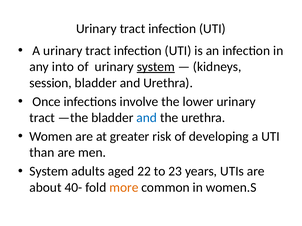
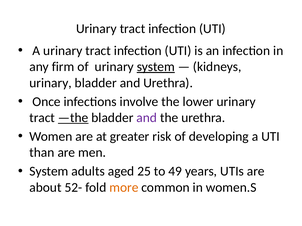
into: into -> firm
session at (51, 83): session -> urinary
—the underline: none -> present
and at (147, 118) colour: blue -> purple
22: 22 -> 25
23: 23 -> 49
40-: 40- -> 52-
